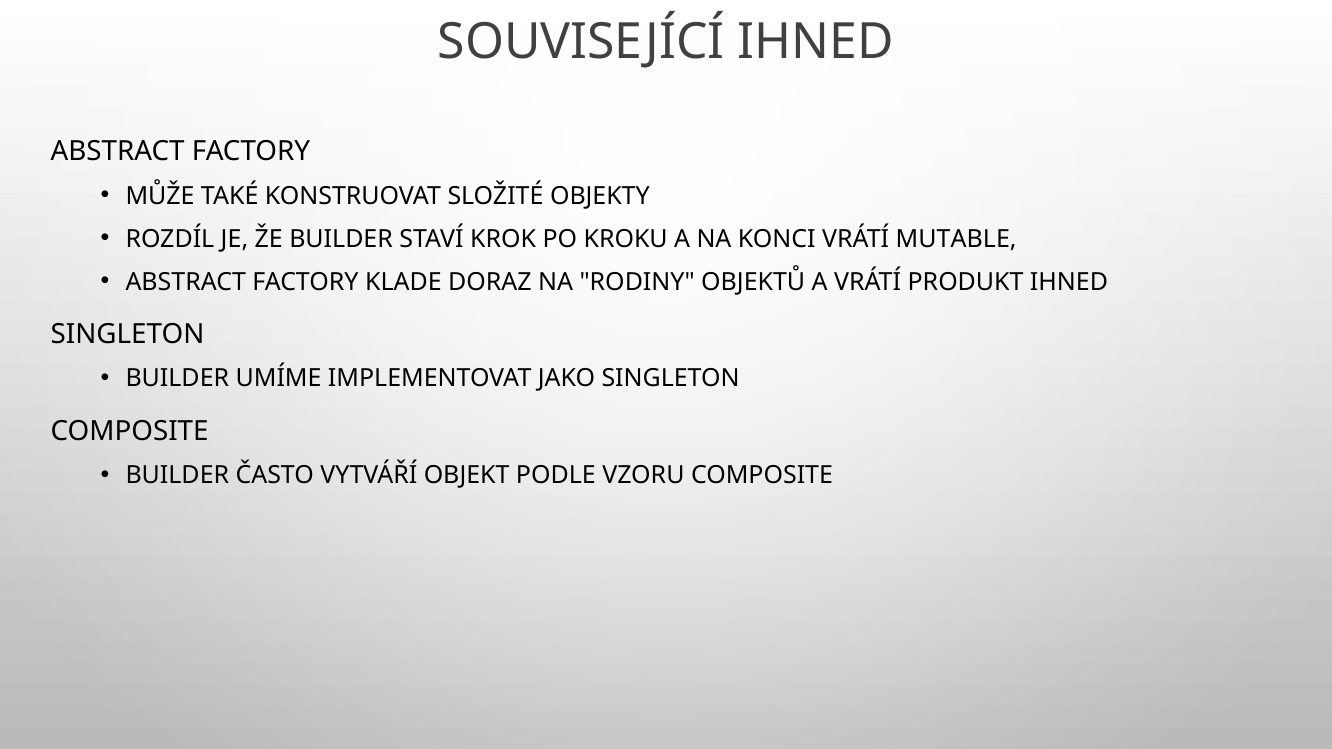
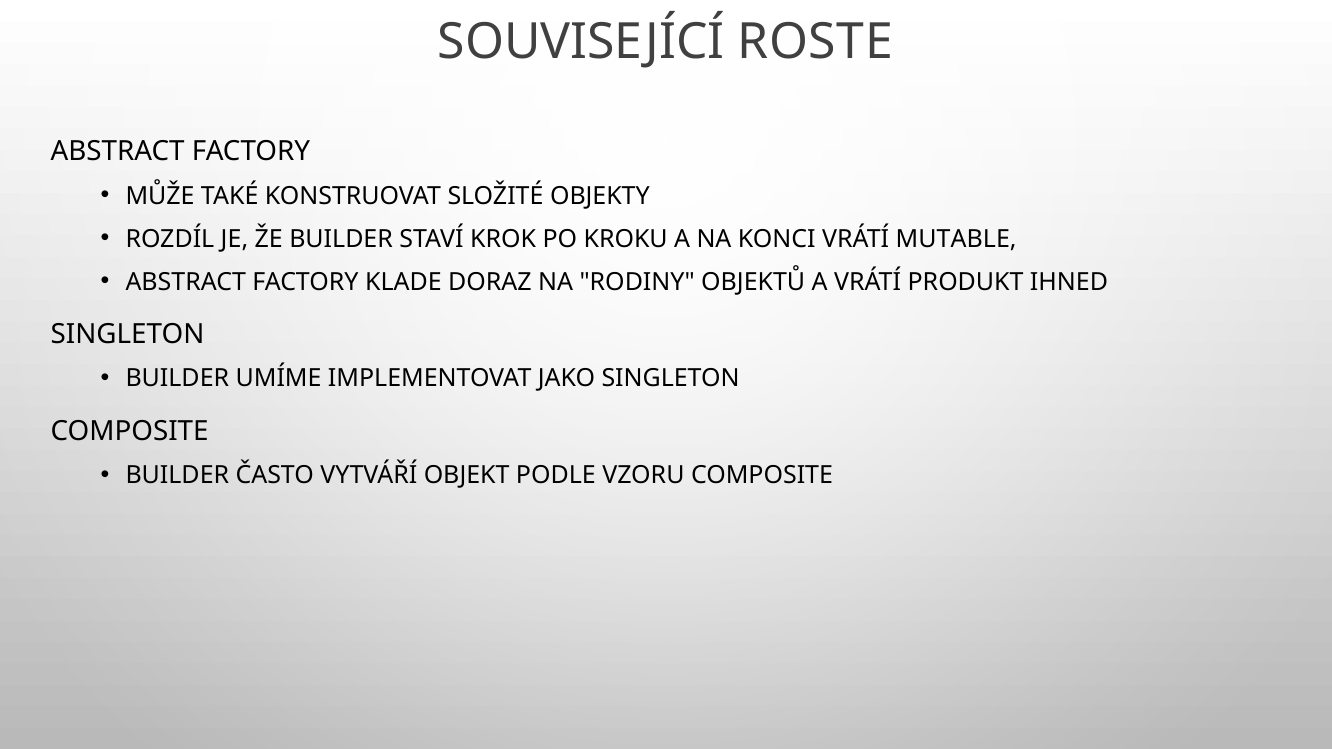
SOUVISEJÍCÍ IHNED: IHNED -> ROSTE
